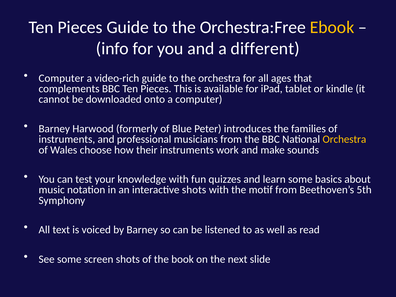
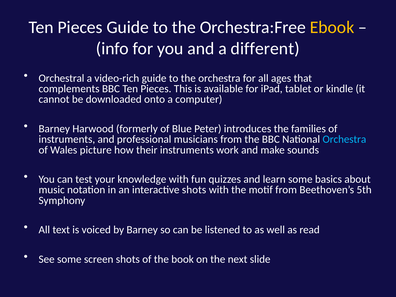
Computer at (61, 78): Computer -> Orchestral
Orchestra at (344, 139) colour: yellow -> light blue
choose: choose -> picture
